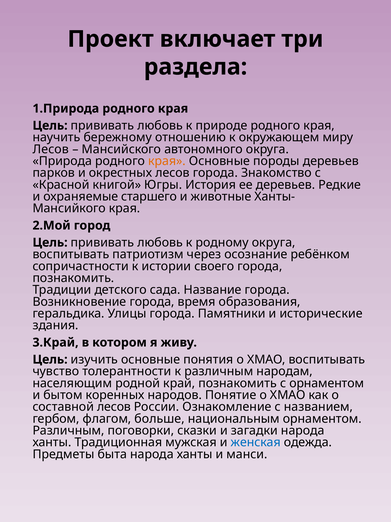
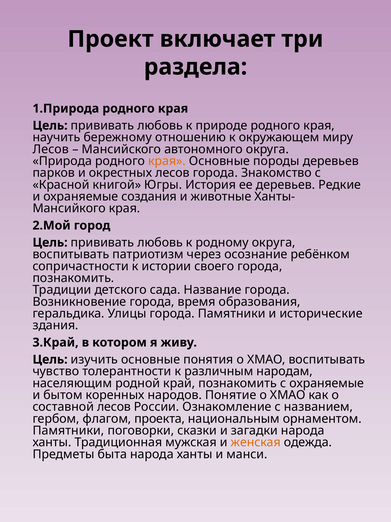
старшего: старшего -> создания
с орнаментом: орнаментом -> охраняемые
больше: больше -> проекта
Различным at (68, 430): Различным -> Памятники
женская colour: blue -> orange
